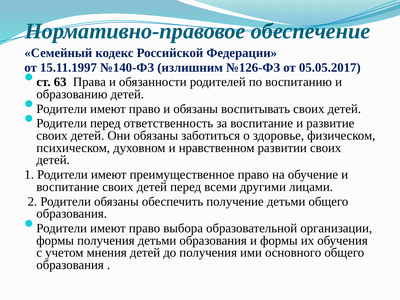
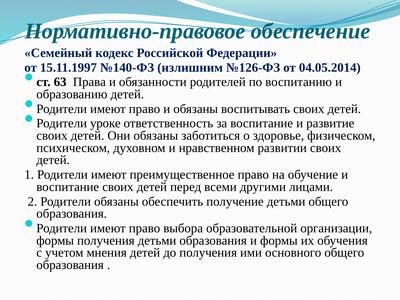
05.05.2017: 05.05.2017 -> 04.05.2014
Родители перед: перед -> уроке
